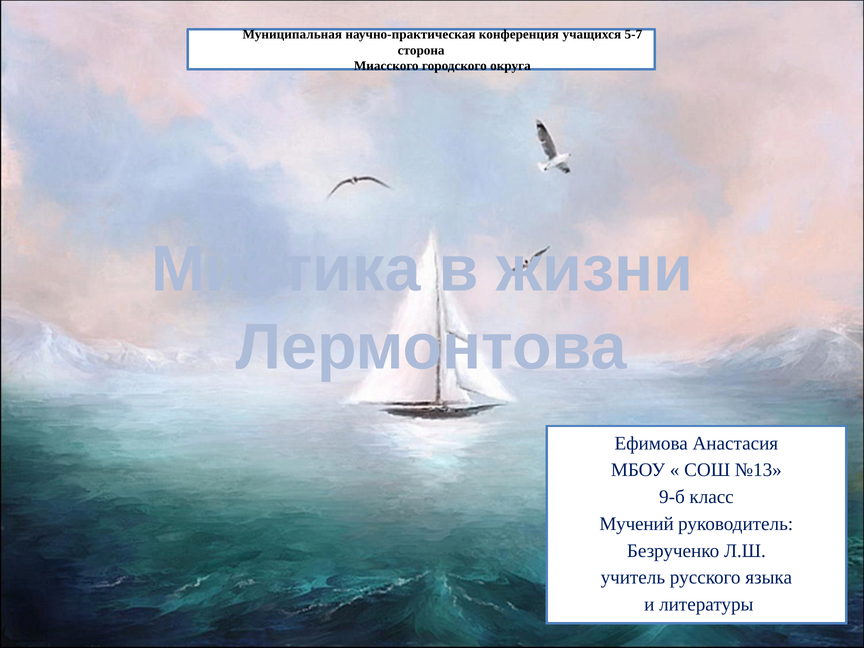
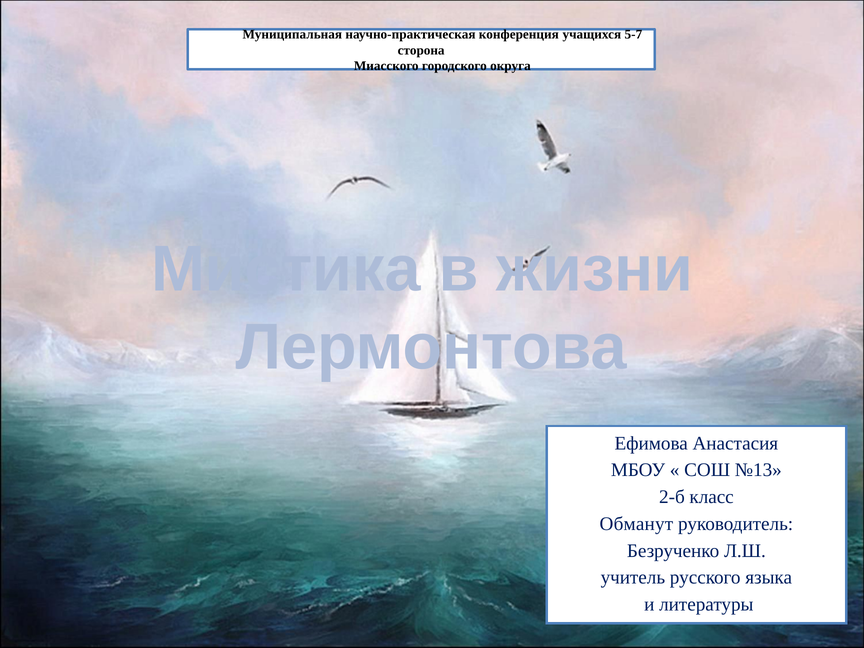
9-б: 9-б -> 2-б
Мучений: Мучений -> Обманут
